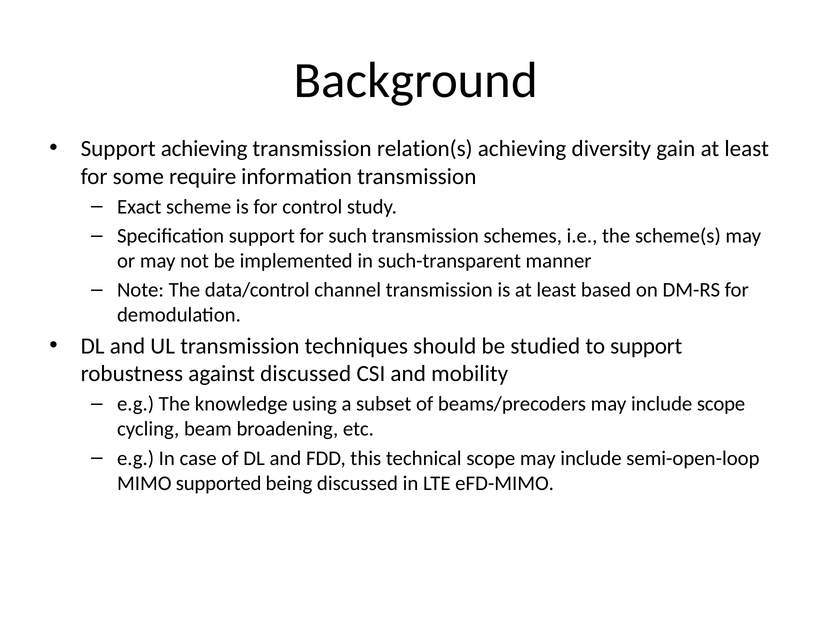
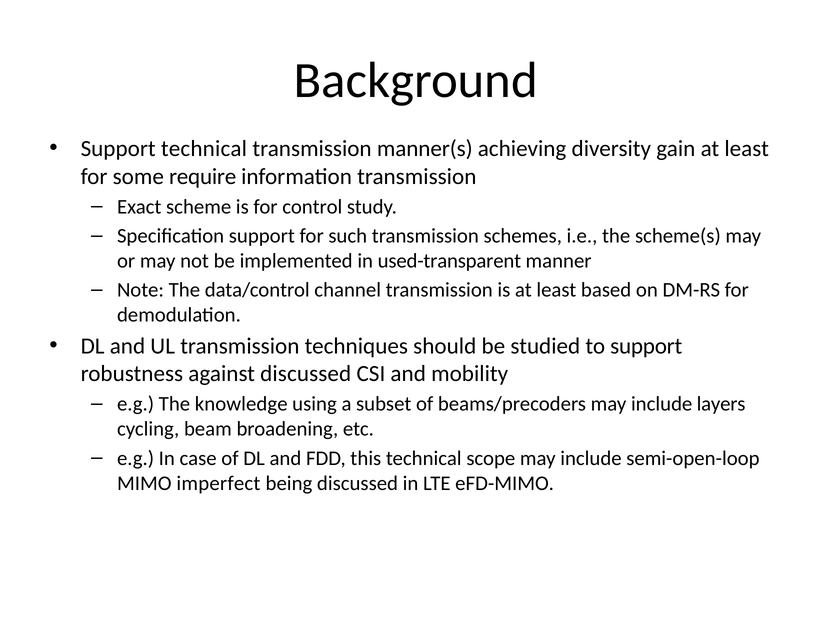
Support achieving: achieving -> technical
relation(s: relation(s -> manner(s
such-transparent: such-transparent -> used-transparent
include scope: scope -> layers
supported: supported -> imperfect
